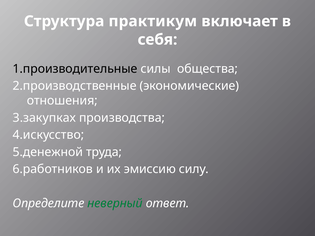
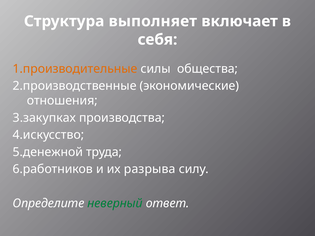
практикум: практикум -> выполняет
1.производительные colour: black -> orange
эмиссию: эмиссию -> разрыва
